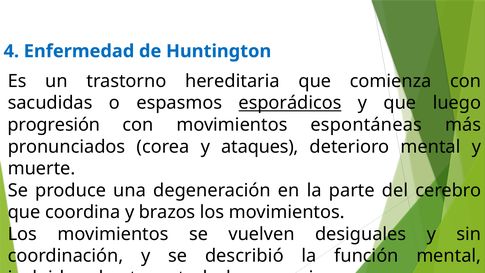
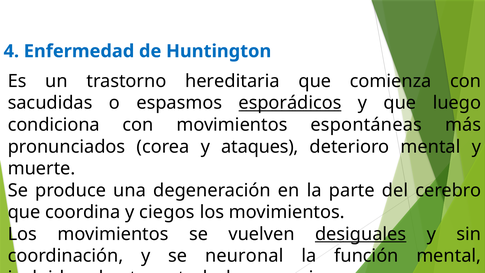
progresión: progresión -> condiciona
brazos: brazos -> ciegos
desiguales underline: none -> present
describió: describió -> neuronal
